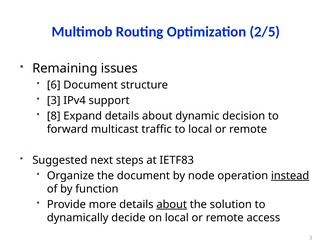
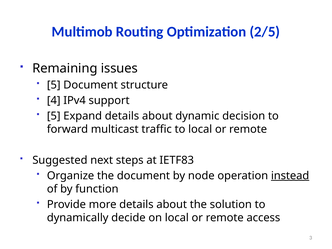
6 at (54, 85): 6 -> 5
3 at (54, 100): 3 -> 4
8 at (54, 116): 8 -> 5
about at (172, 204) underline: present -> none
